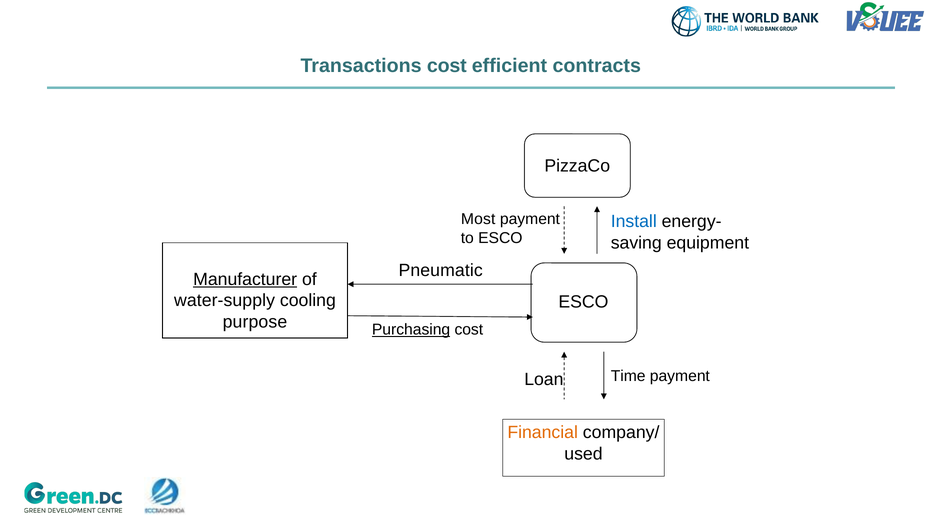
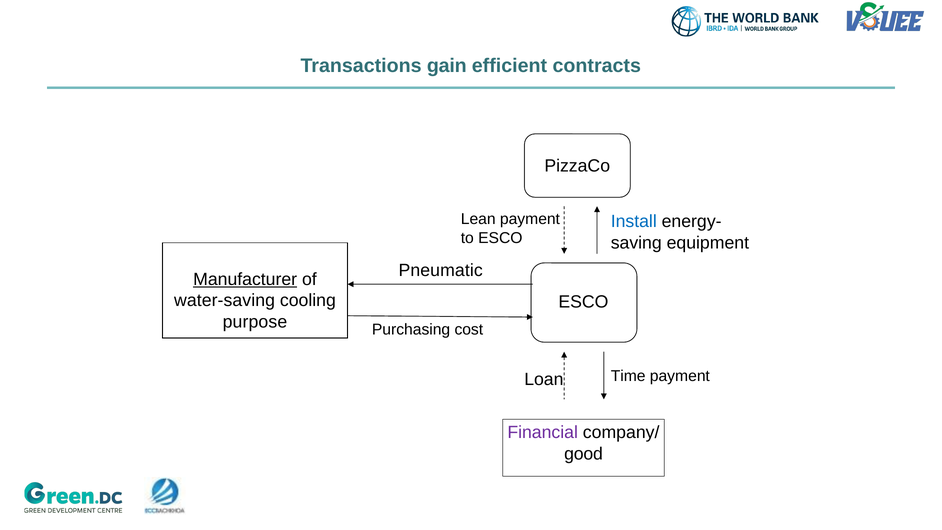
Transactions cost: cost -> gain
Most: Most -> Lean
water-supply: water-supply -> water-saving
Purchasing underline: present -> none
Financial colour: orange -> purple
used: used -> good
